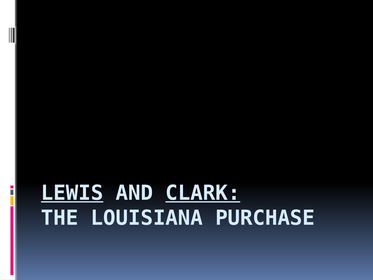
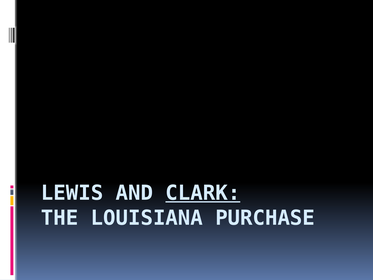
LEWIS underline: present -> none
